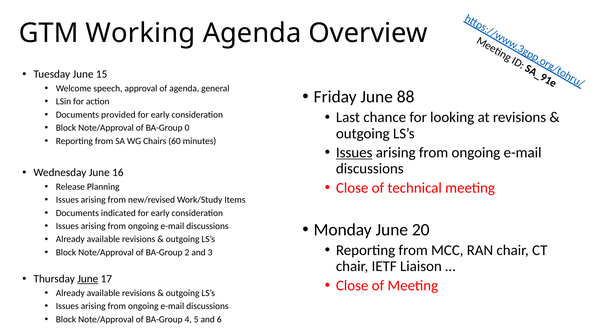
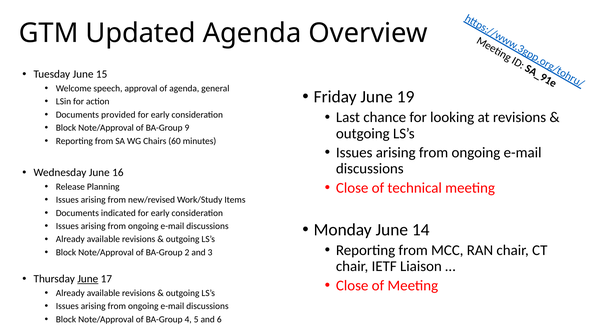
Working: Working -> Updated
88: 88 -> 19
BA-Group 0: 0 -> 9
Issues at (354, 153) underline: present -> none
20: 20 -> 14
